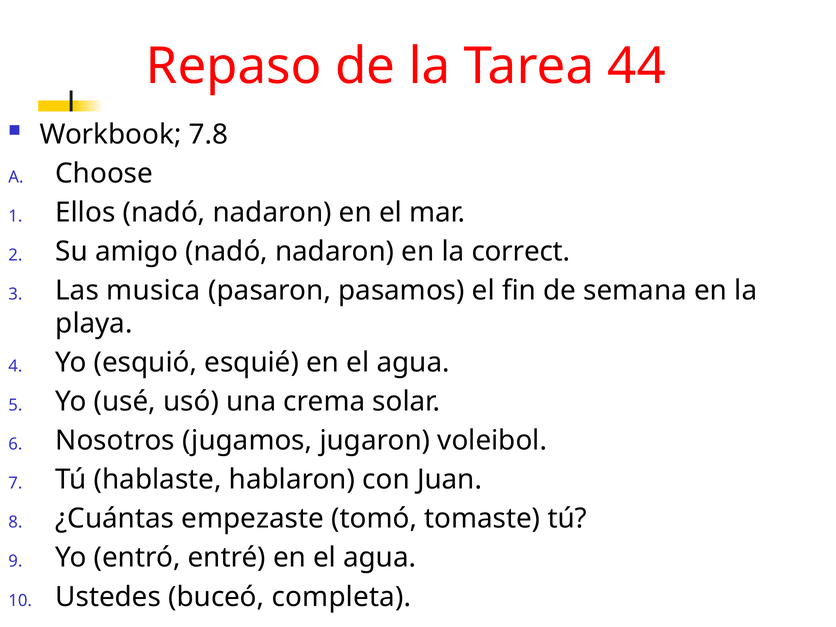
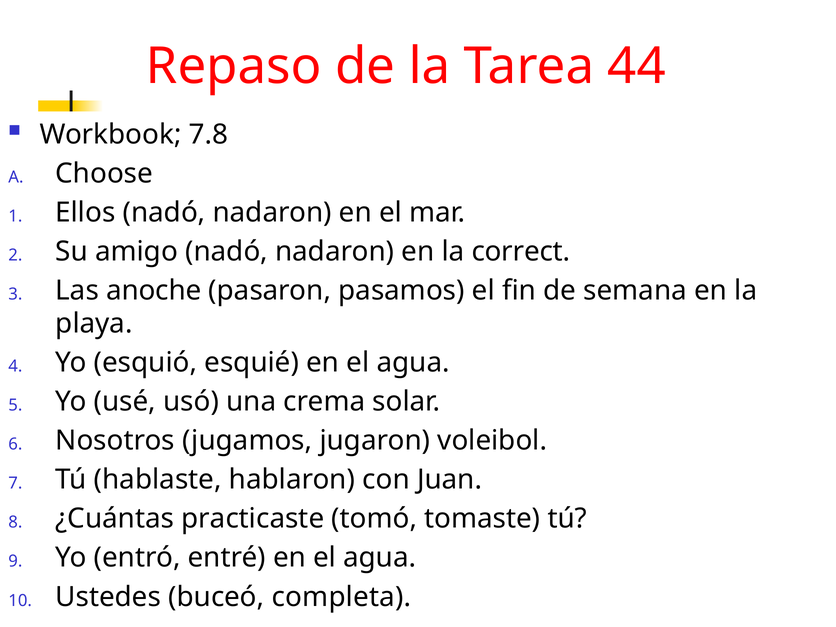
musica: musica -> anoche
empezaste: empezaste -> practicaste
